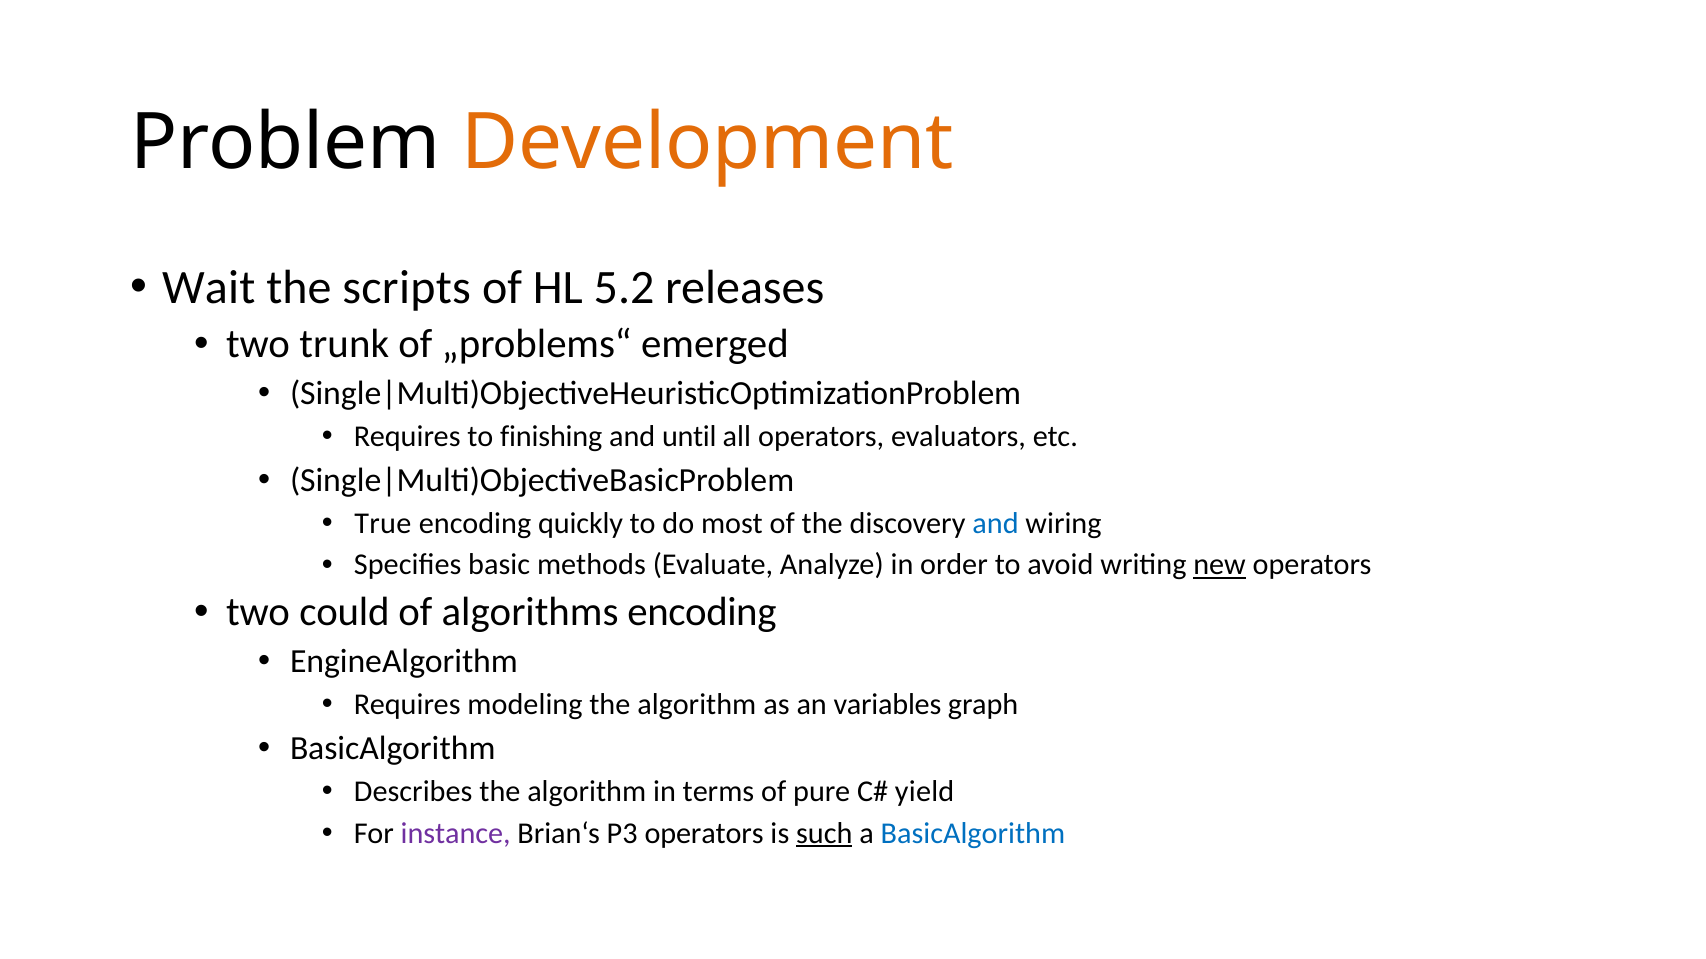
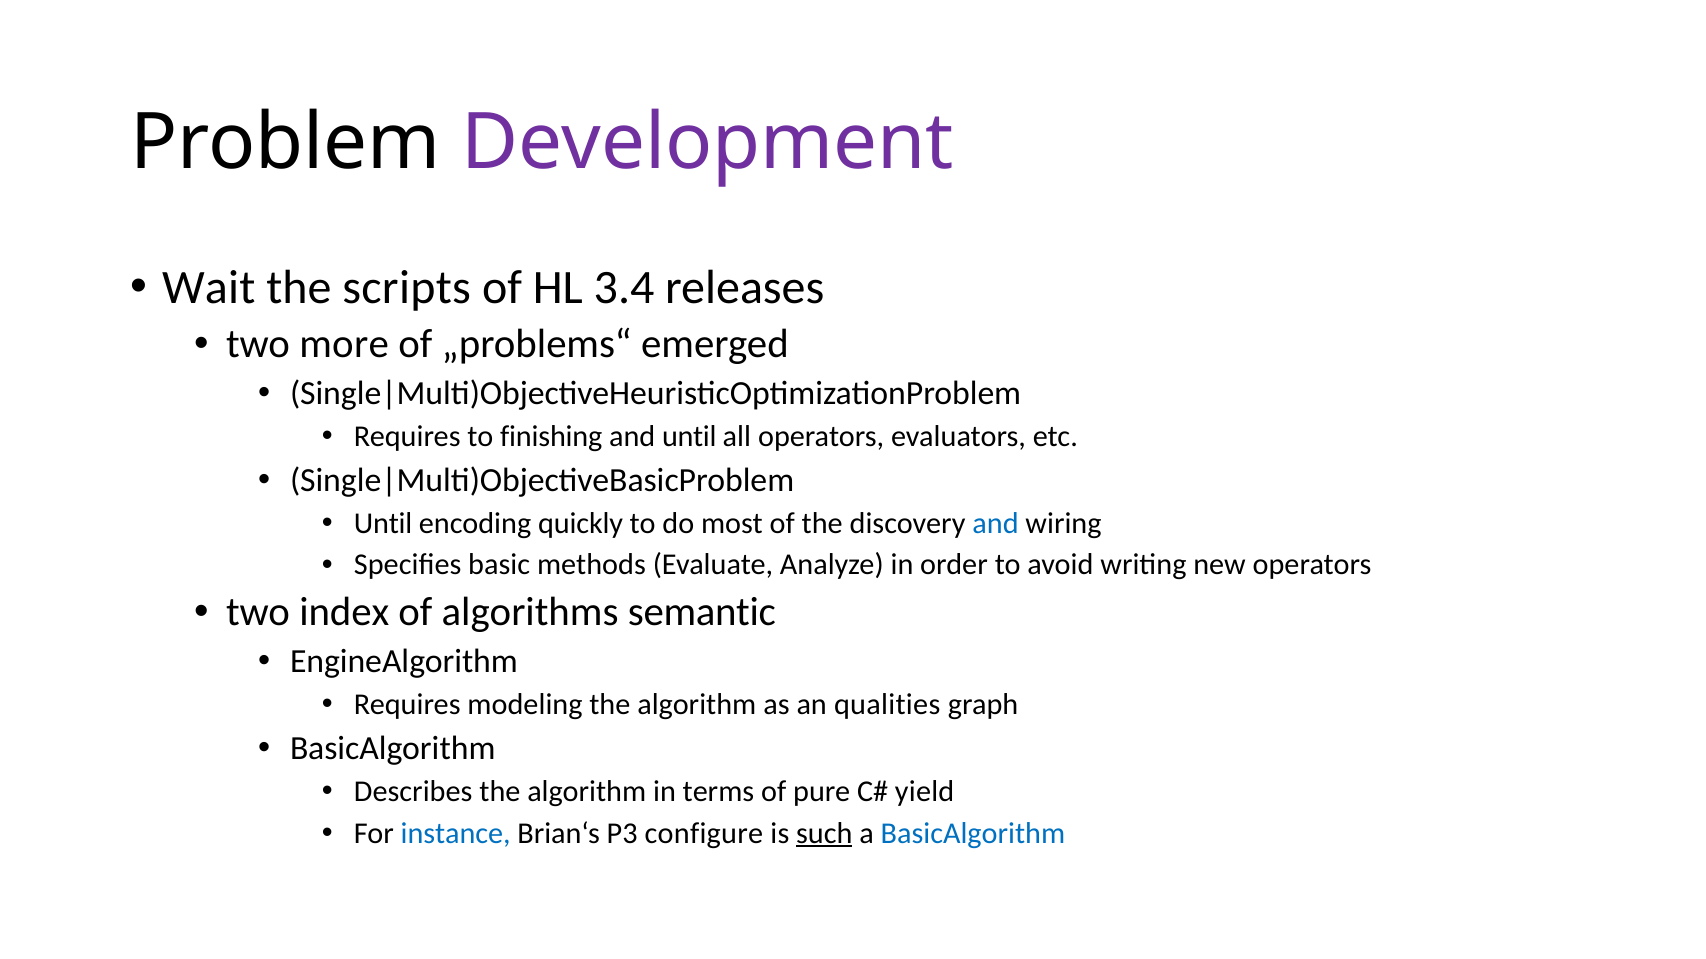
Development colour: orange -> purple
5.2: 5.2 -> 3.4
trunk: trunk -> more
True at (383, 524): True -> Until
new underline: present -> none
could: could -> index
algorithms encoding: encoding -> semantic
variables: variables -> qualities
instance colour: purple -> blue
P3 operators: operators -> configure
